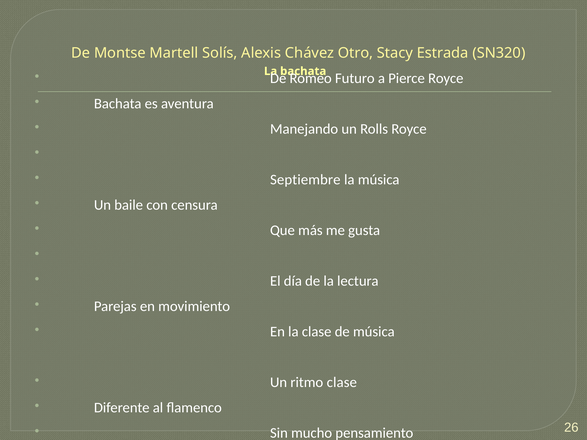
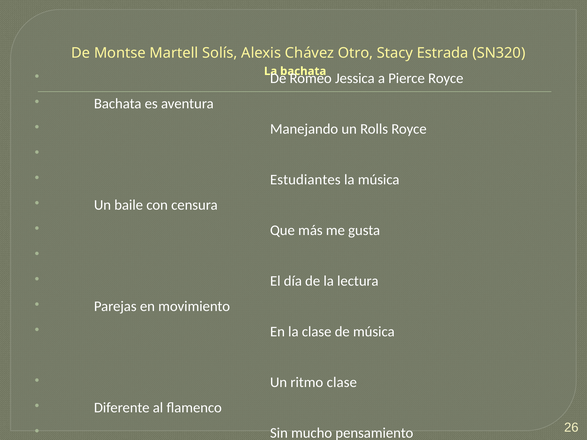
Futuro: Futuro -> Jessica
Septiembre: Septiembre -> Estudiantes
